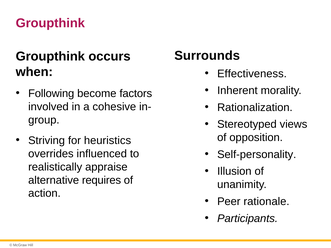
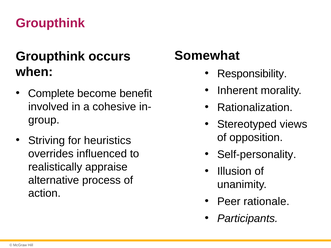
Surrounds: Surrounds -> Somewhat
Effectiveness: Effectiveness -> Responsibility
Following: Following -> Complete
factors: factors -> benefit
requires: requires -> process
